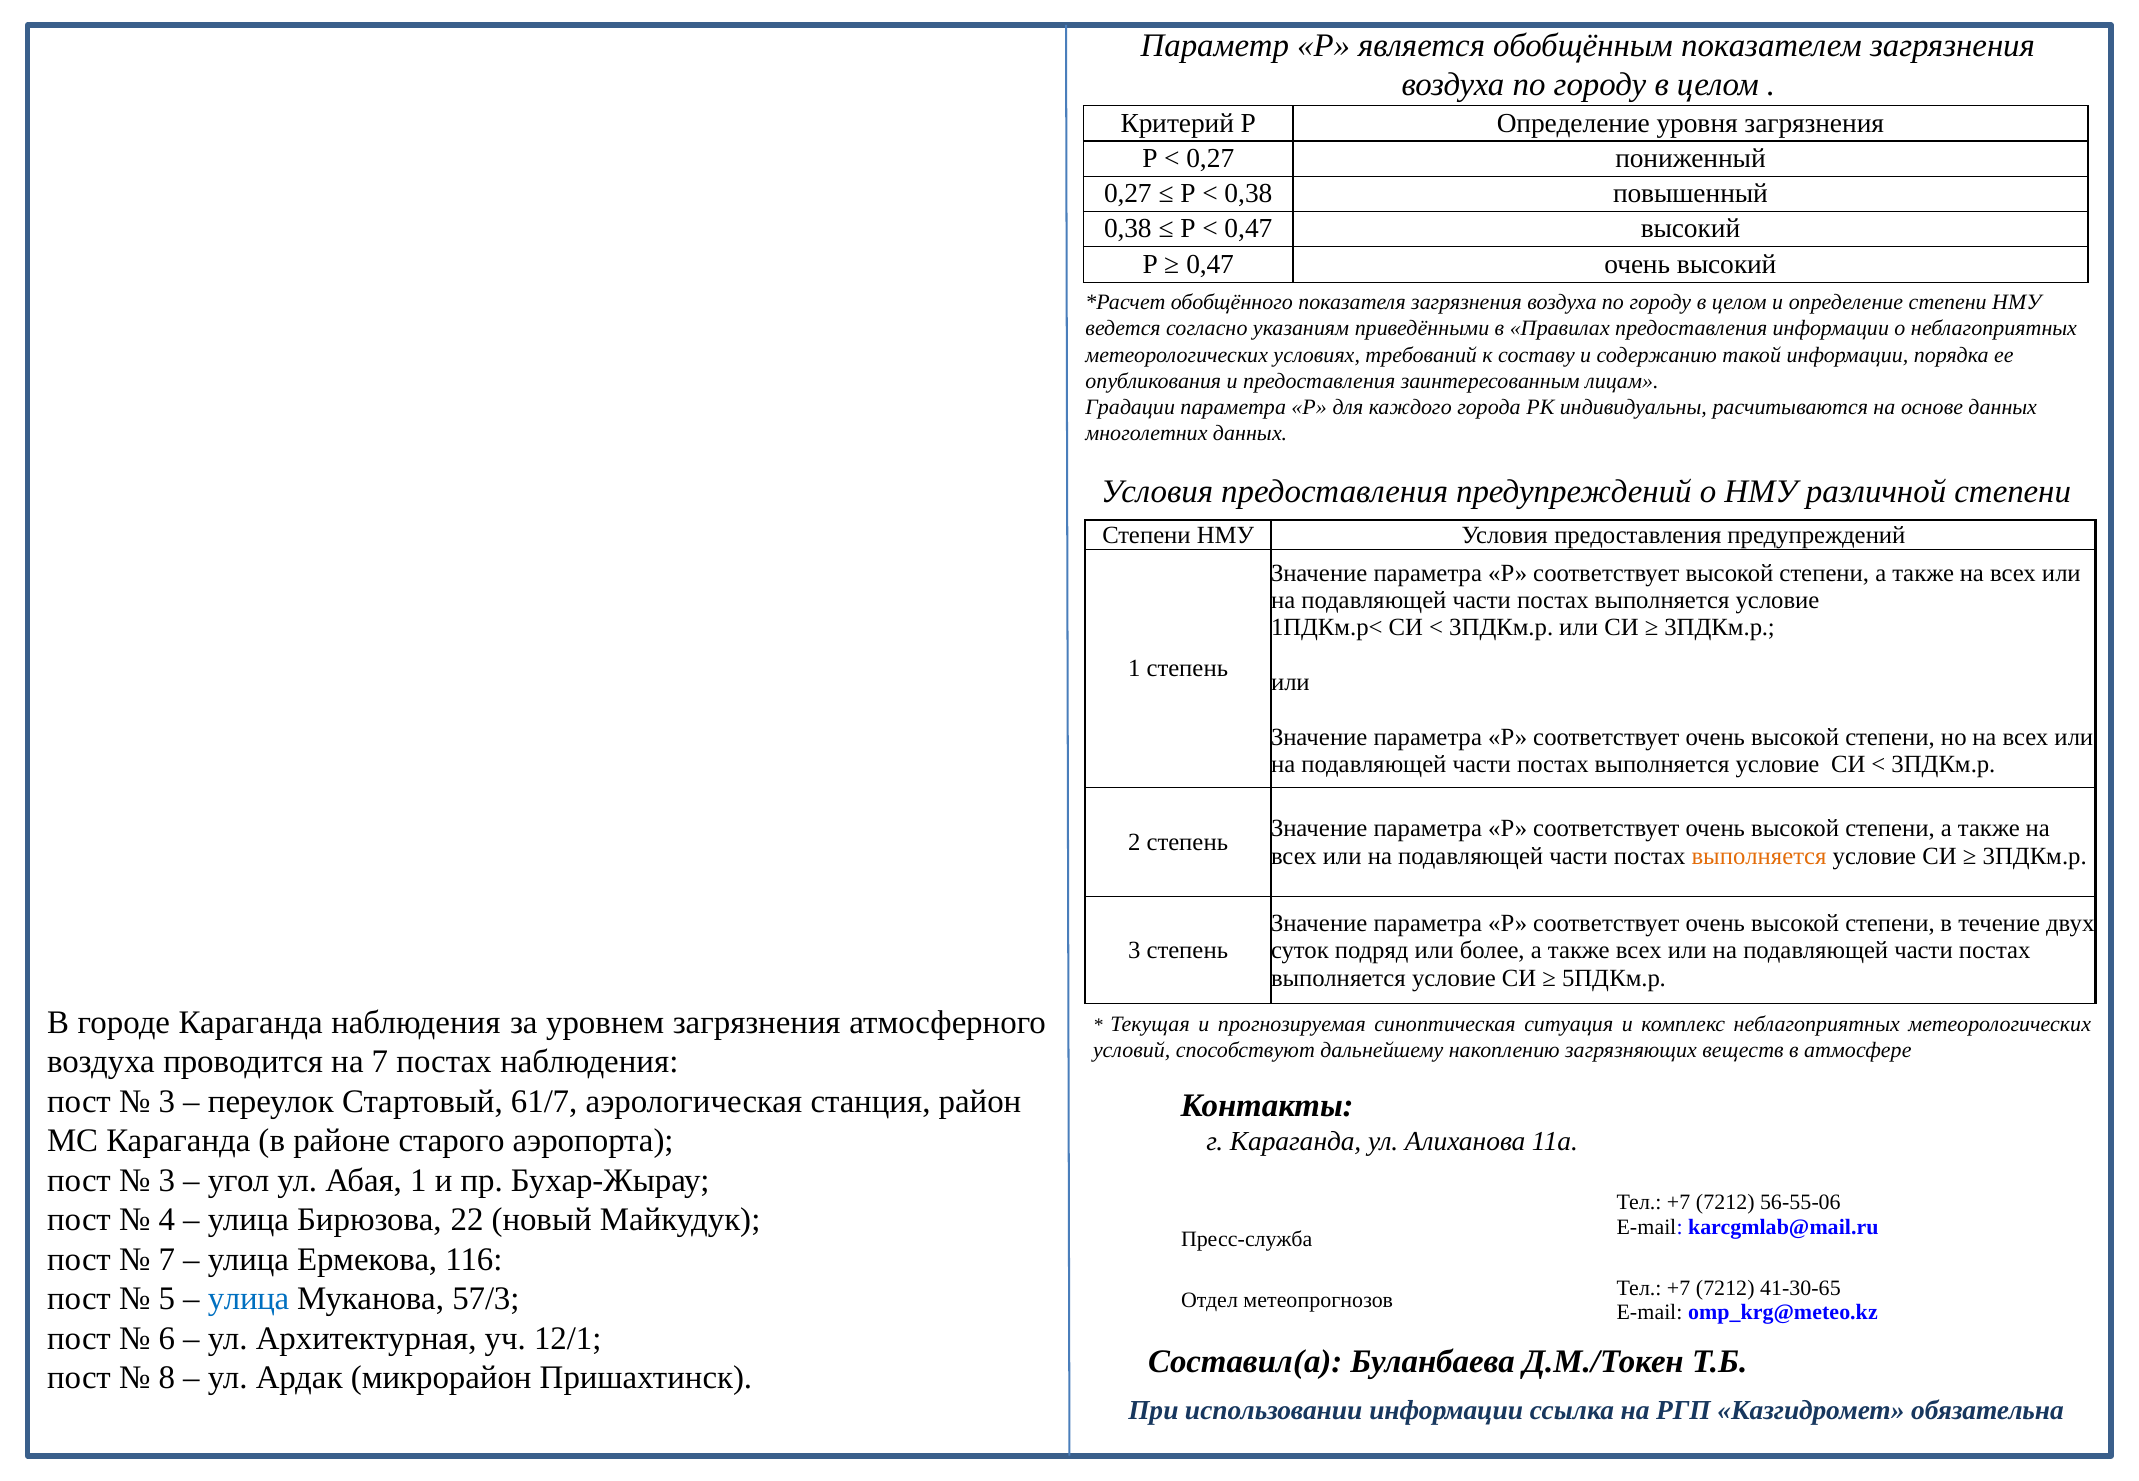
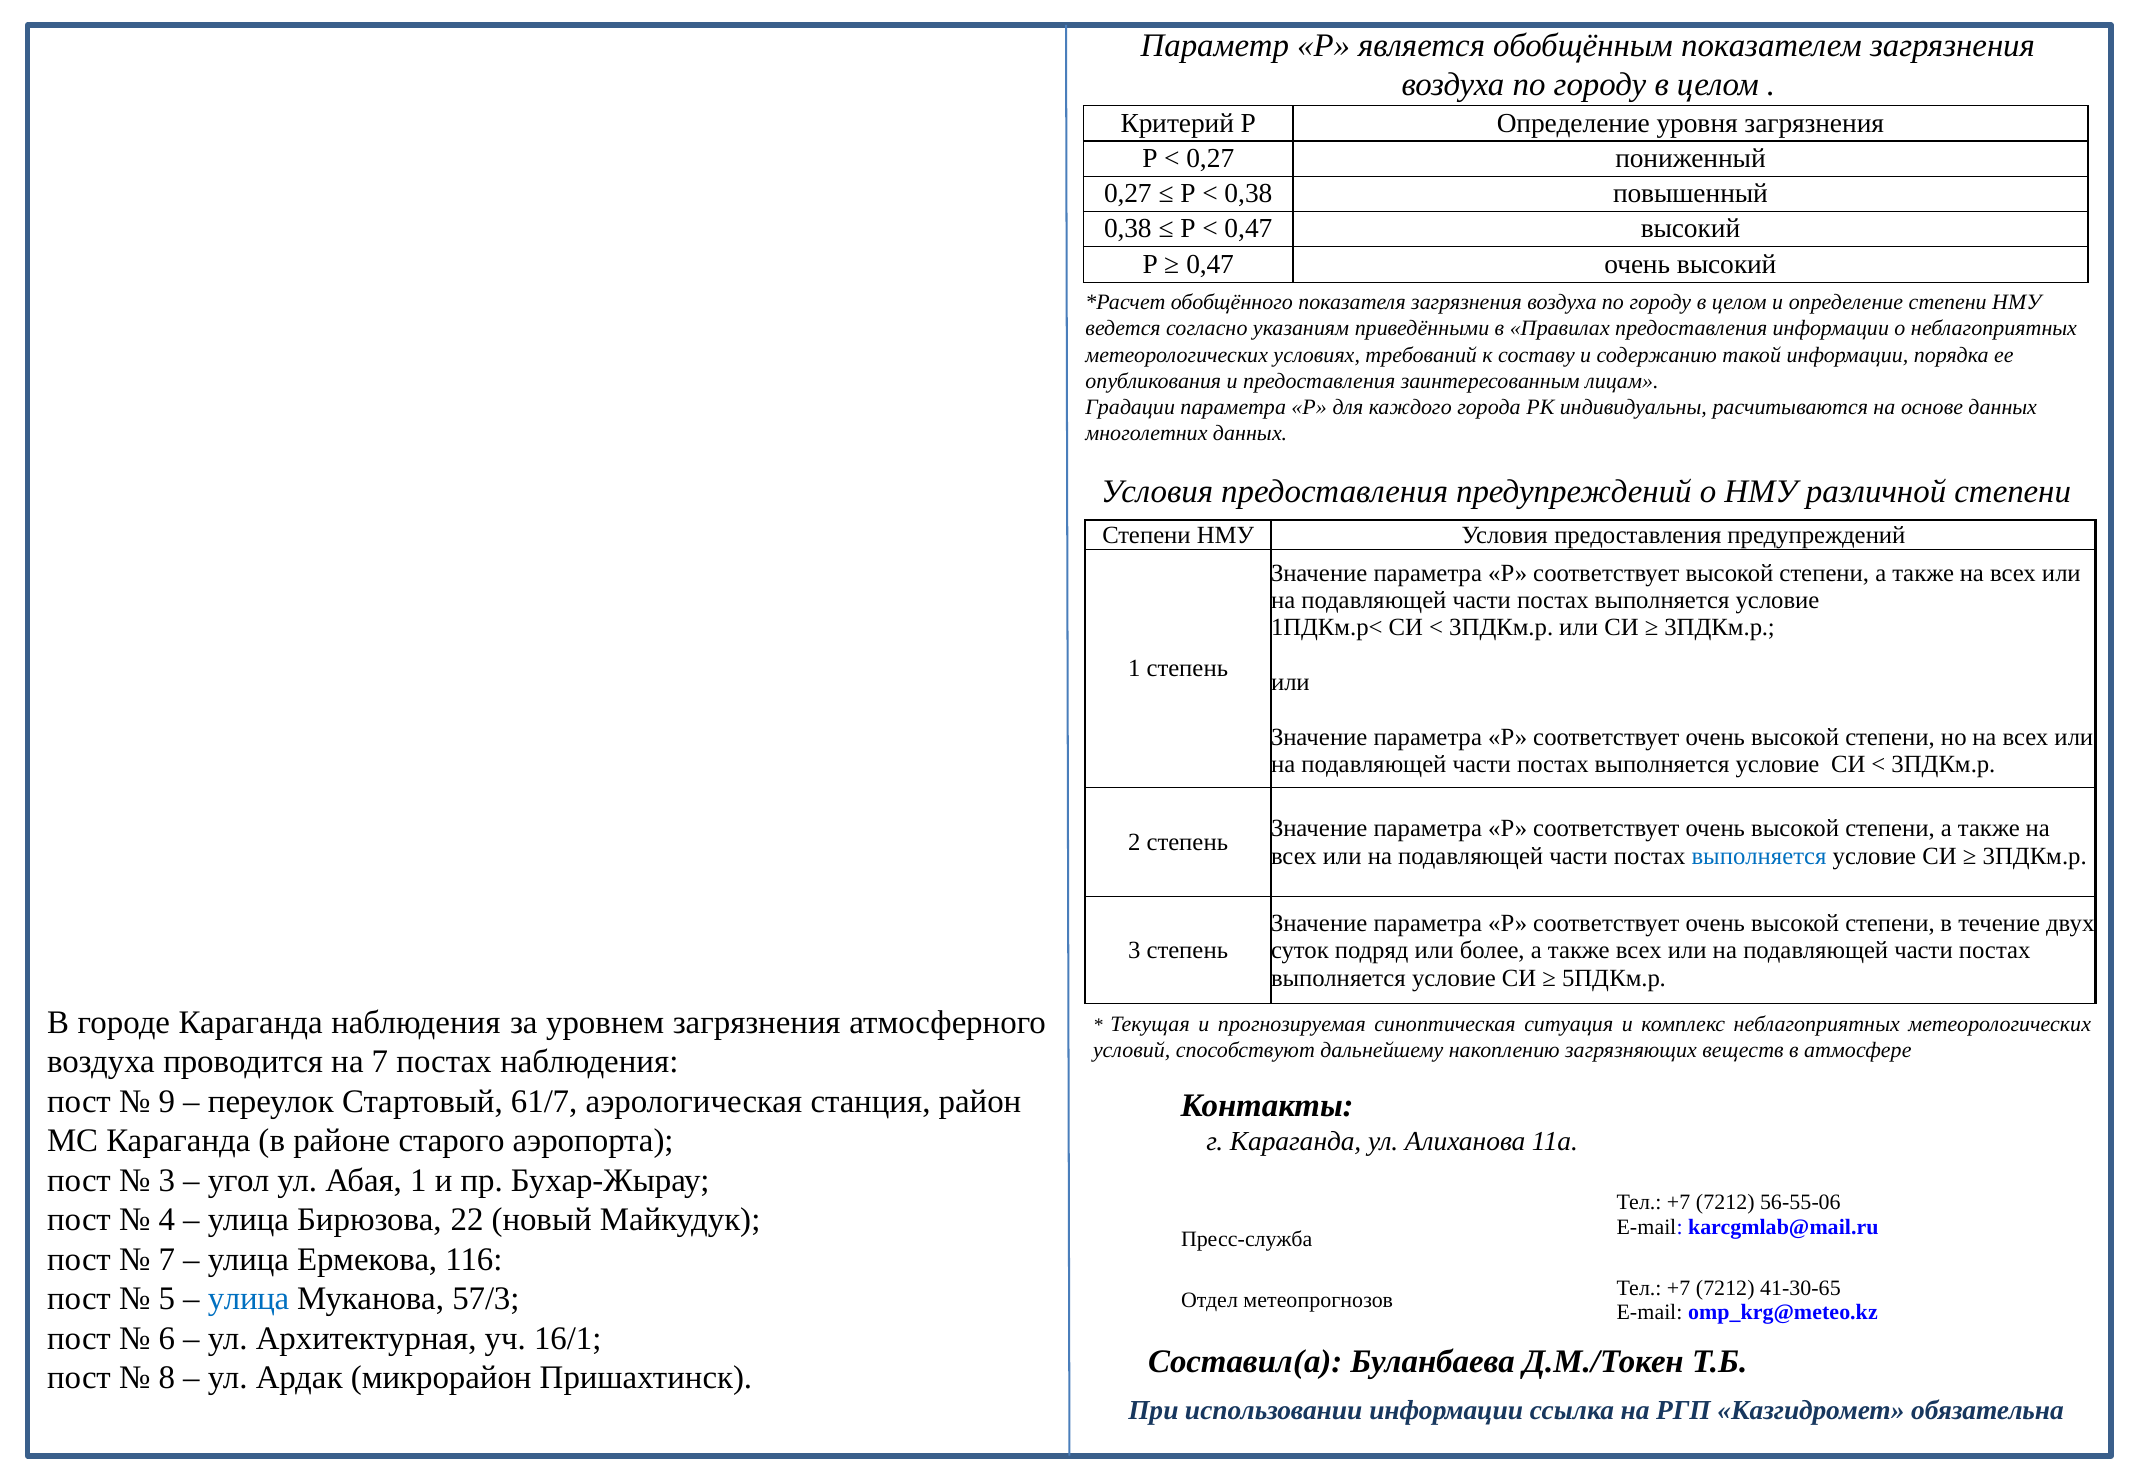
выполняется at (1759, 856) colour: orange -> blue
3 at (167, 1101): 3 -> 9
12/1: 12/1 -> 16/1
